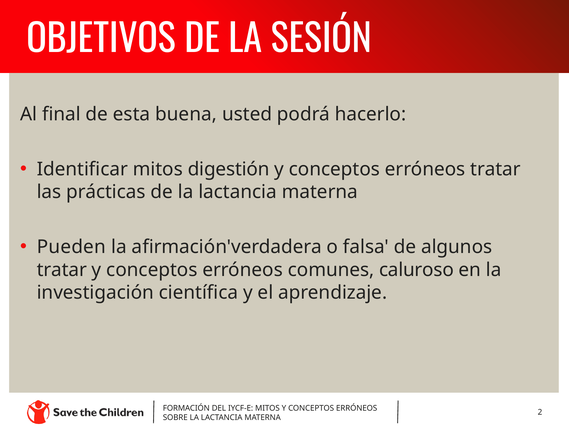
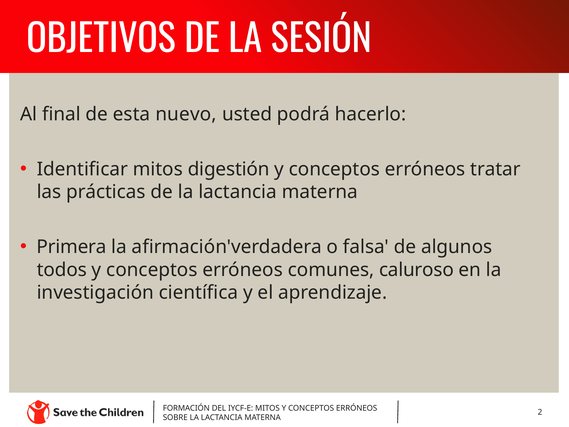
buena: buena -> nuevo
Pueden: Pueden -> Primera
tratar at (62, 270): tratar -> todos
